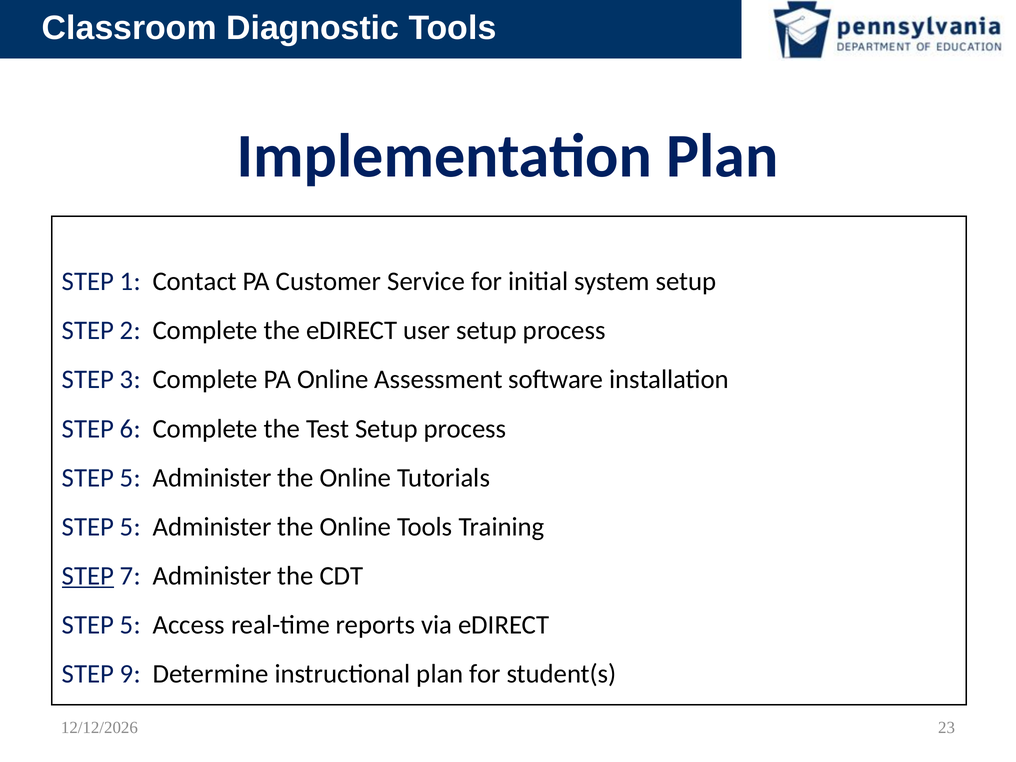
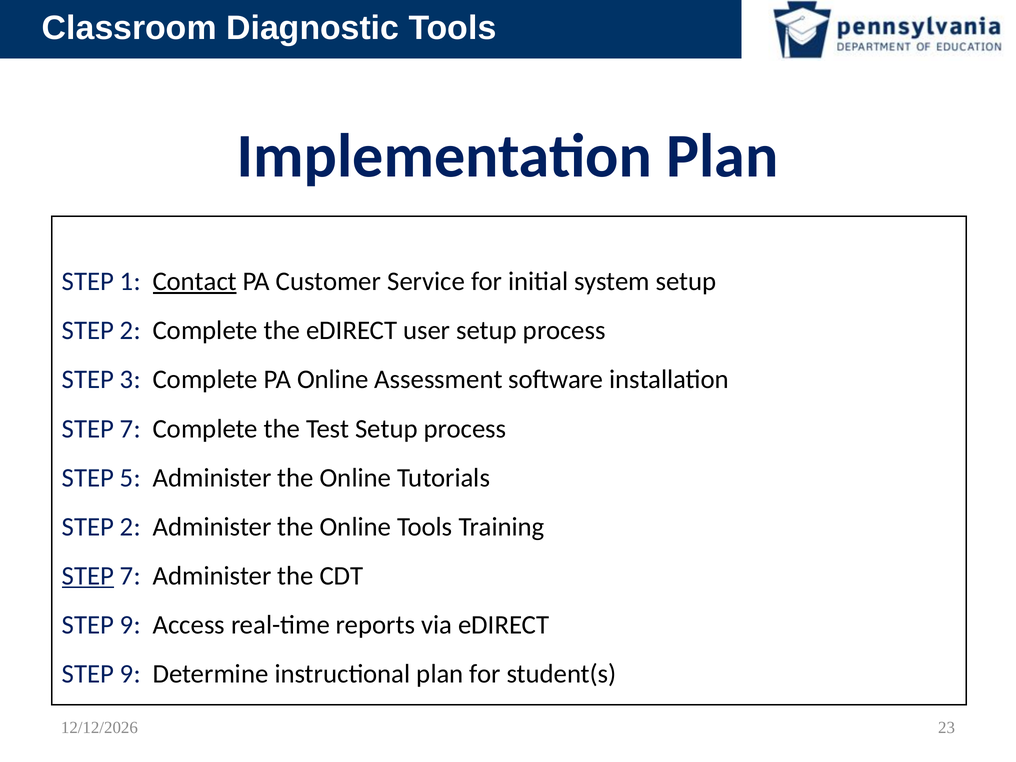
Contact underline: none -> present
6 at (130, 429): 6 -> 7
5 at (130, 527): 5 -> 2
5 at (130, 625): 5 -> 9
